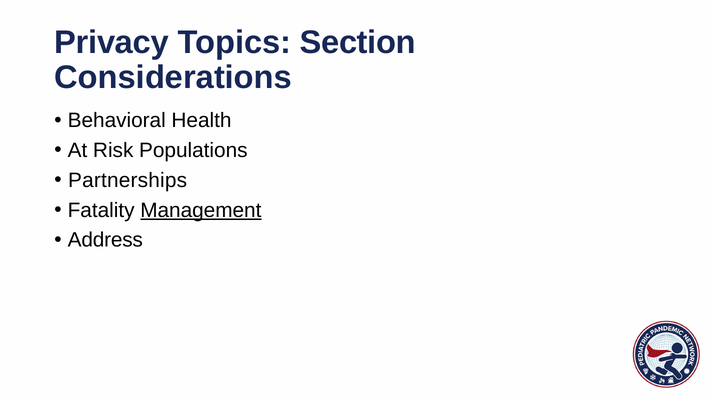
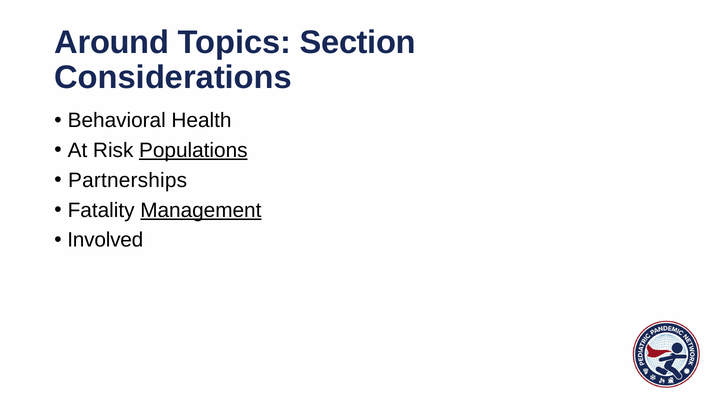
Privacy: Privacy -> Around
Populations underline: none -> present
Address: Address -> Involved
